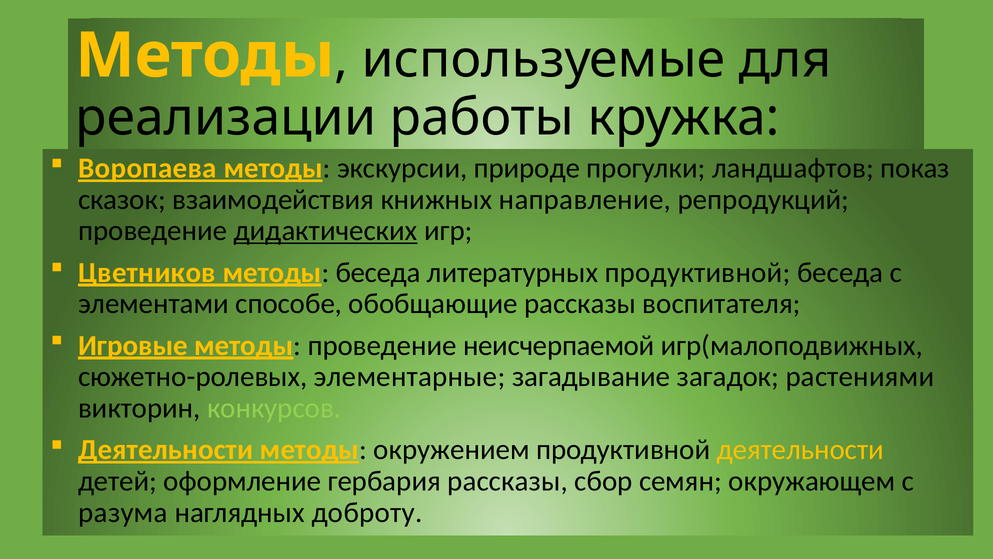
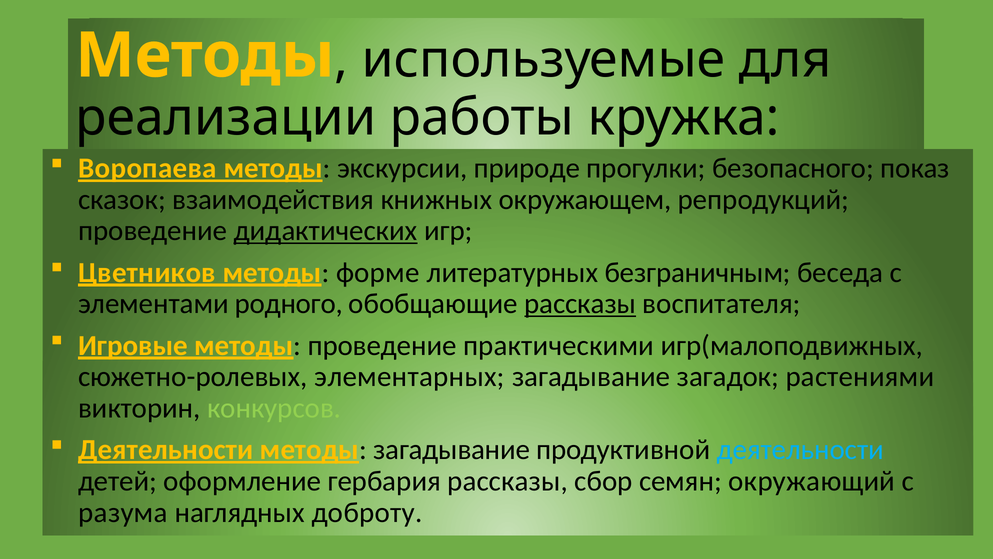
ландшафтов: ландшафтов -> безопасного
направление: направление -> окружающем
методы беседа: беседа -> форме
литературных продуктивной: продуктивной -> безграничным
способе: способе -> родного
рассказы at (580, 304) underline: none -> present
неисчерпаемой: неисчерпаемой -> практическими
элементарные: элементарные -> элементарных
методы окружением: окружением -> загадывание
деятельности at (800, 449) colour: yellow -> light blue
окружающем: окружающем -> окружающий
